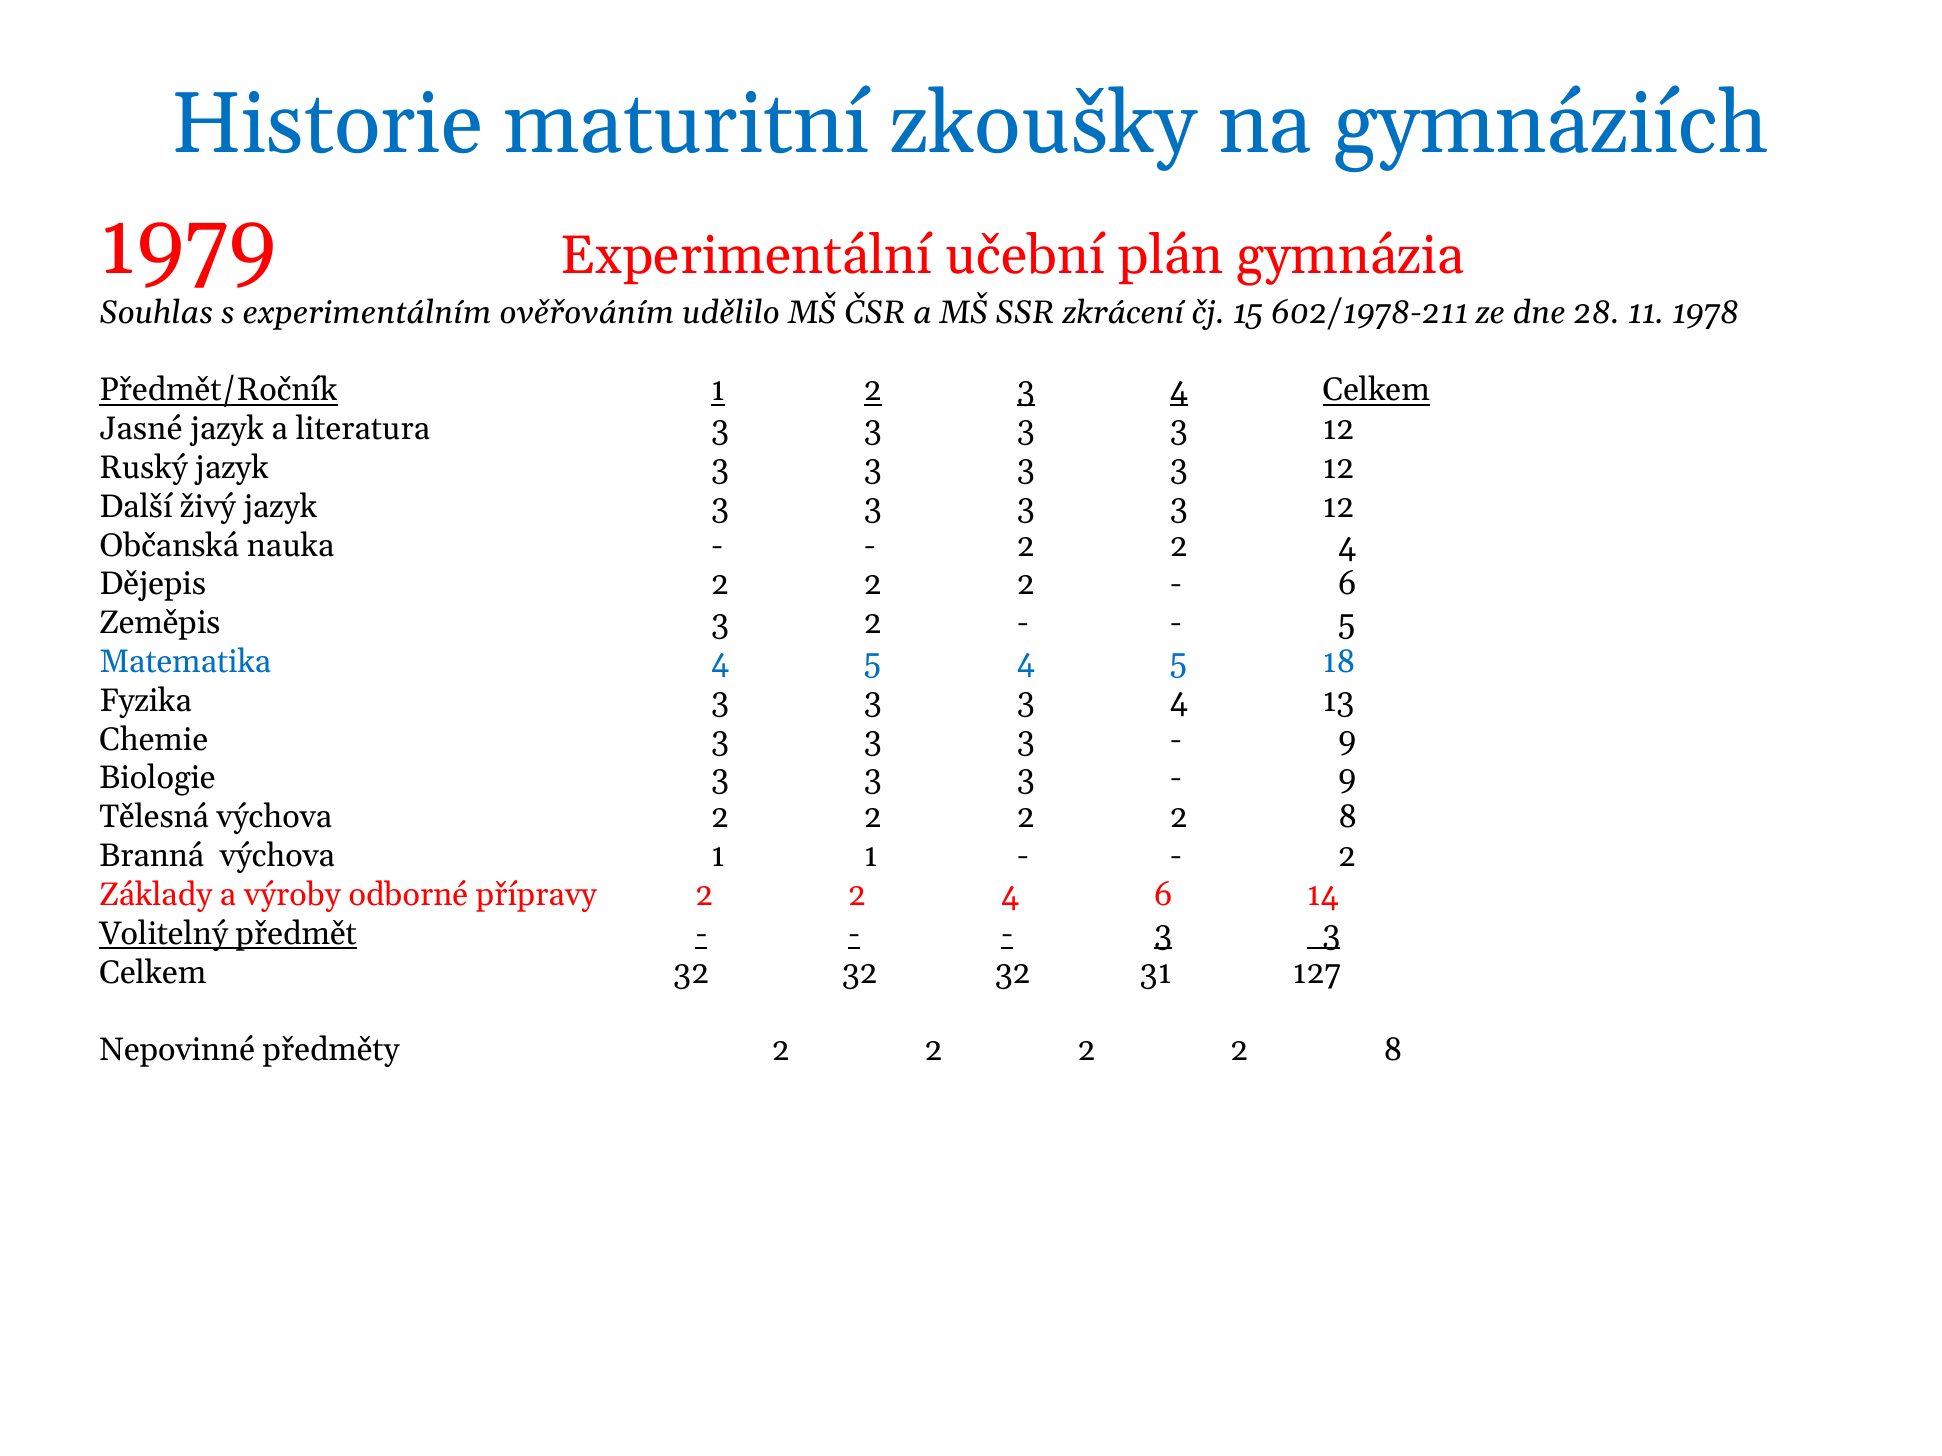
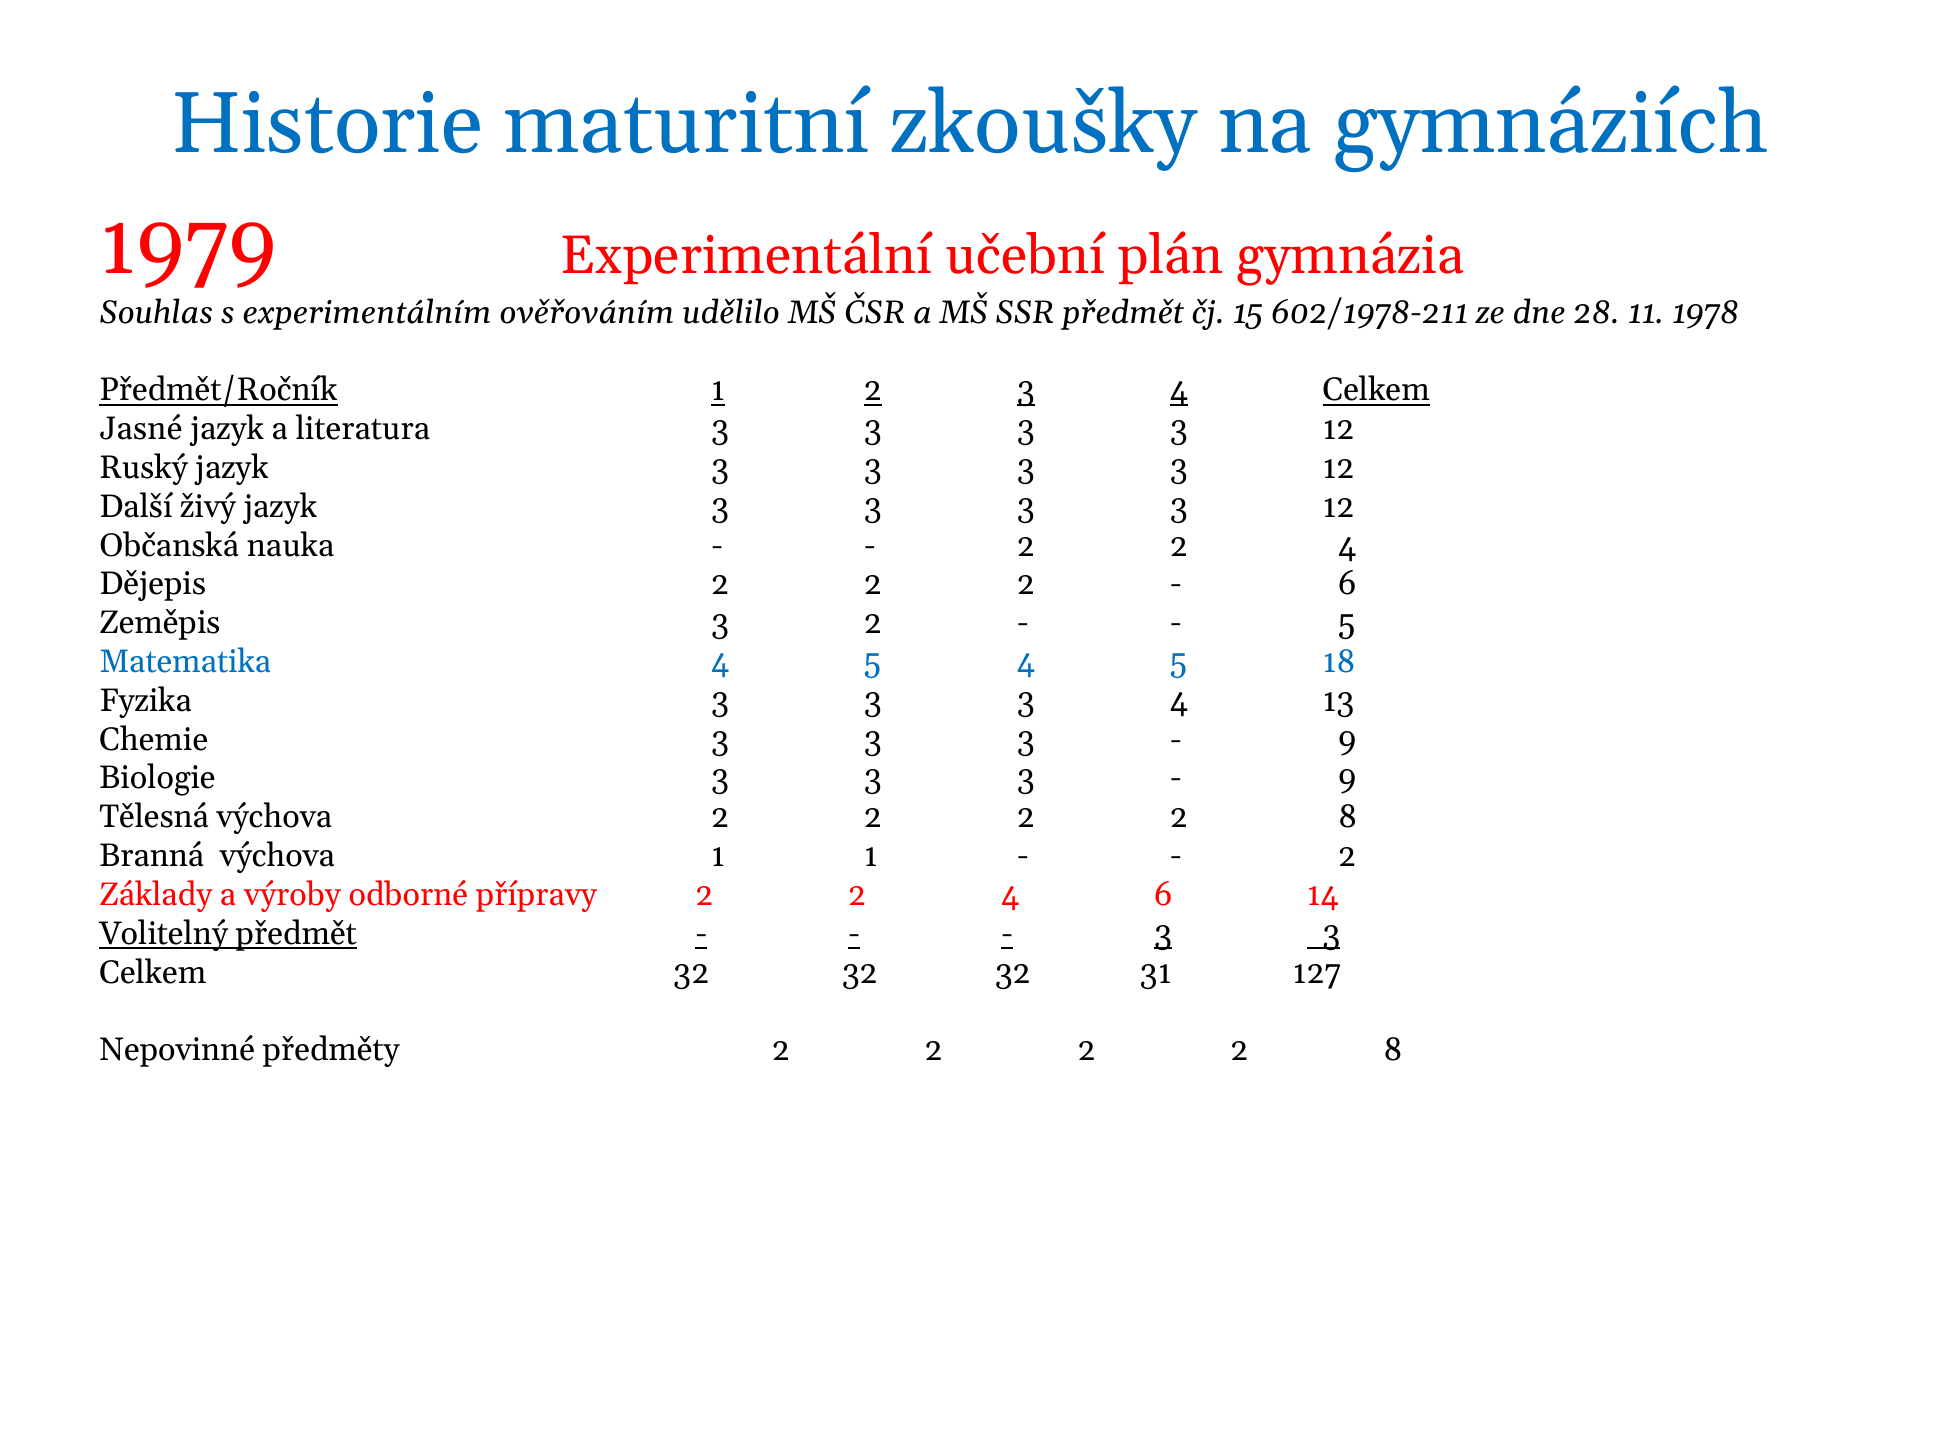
SSR zkrácení: zkrácení -> předmět
